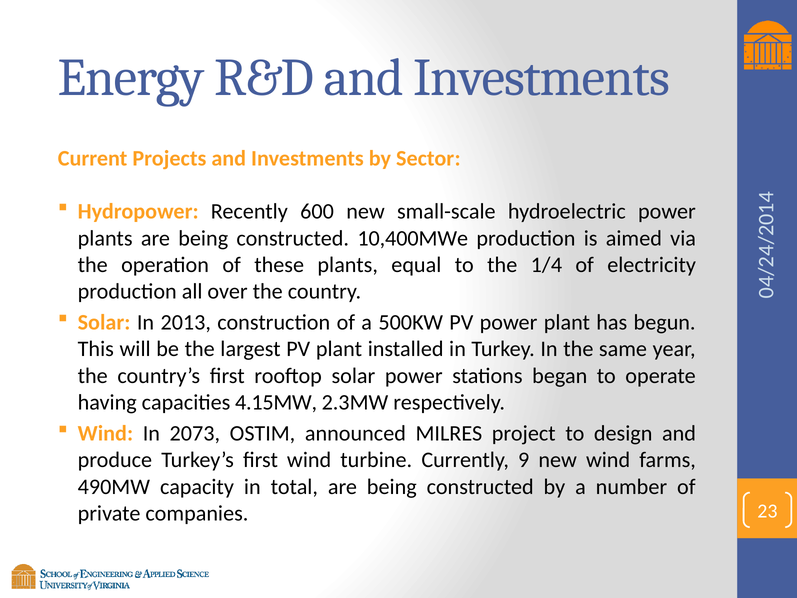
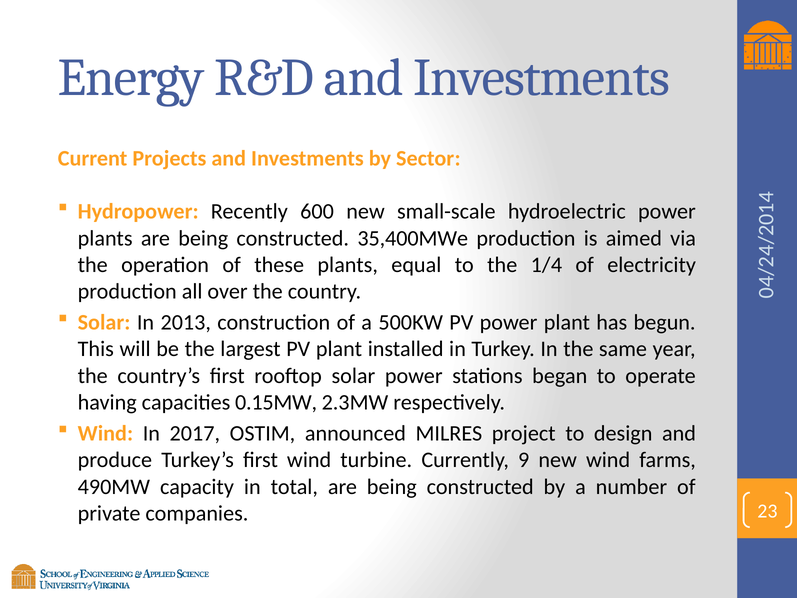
10,400MWe: 10,400MWe -> 35,400MWe
4.15MW: 4.15MW -> 0.15MW
2073: 2073 -> 2017
